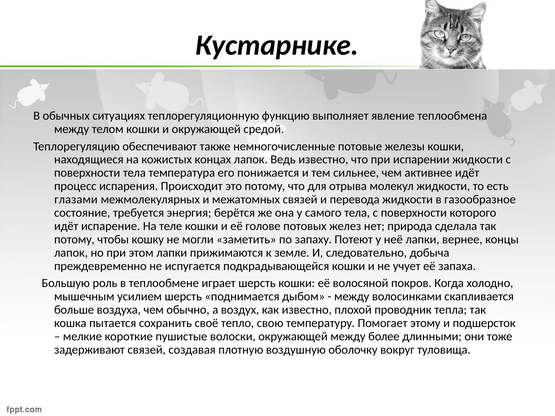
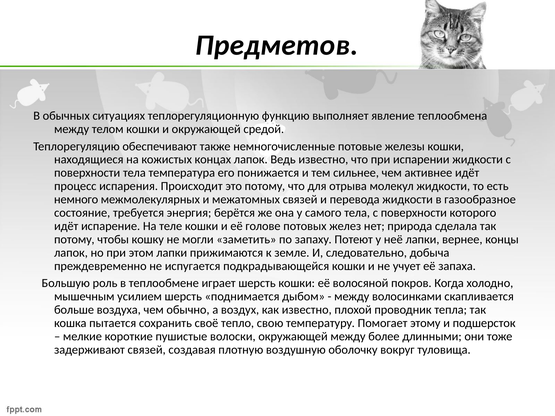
Кустарнике: Кустарнике -> Предметов
глазами: глазами -> немного
